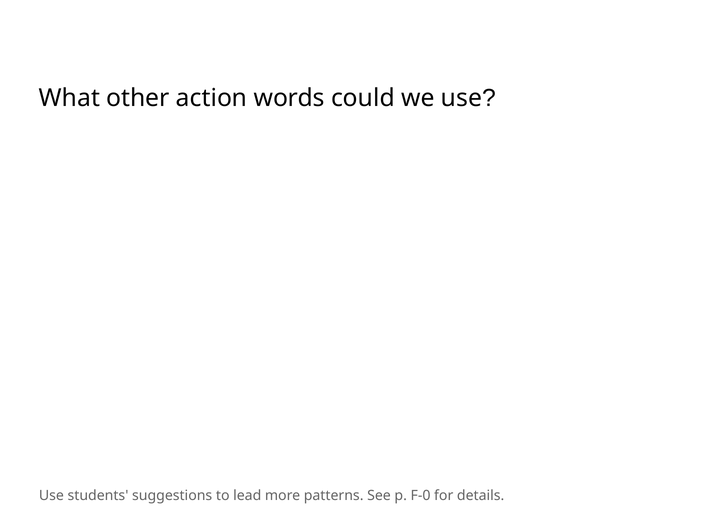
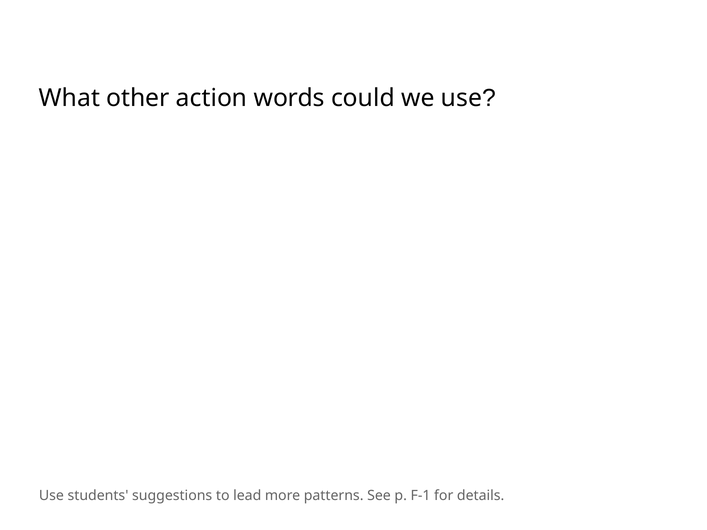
F-0: F-0 -> F-1
